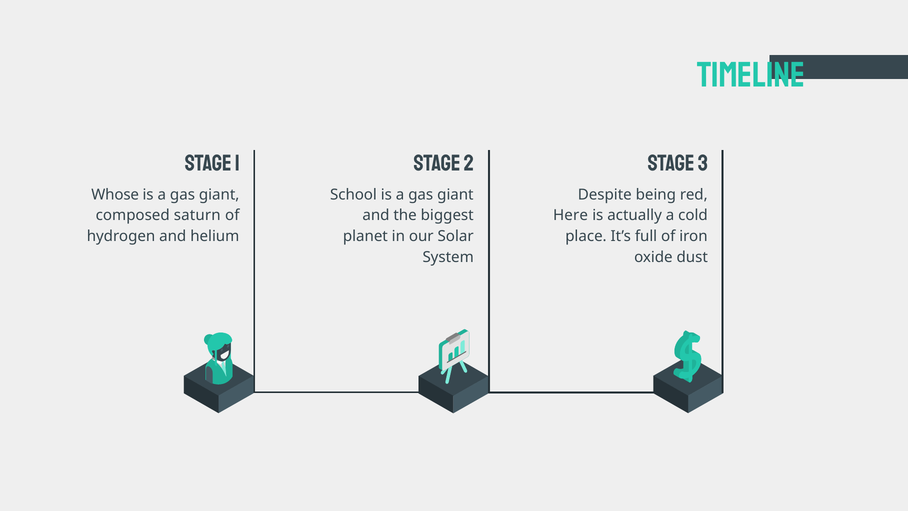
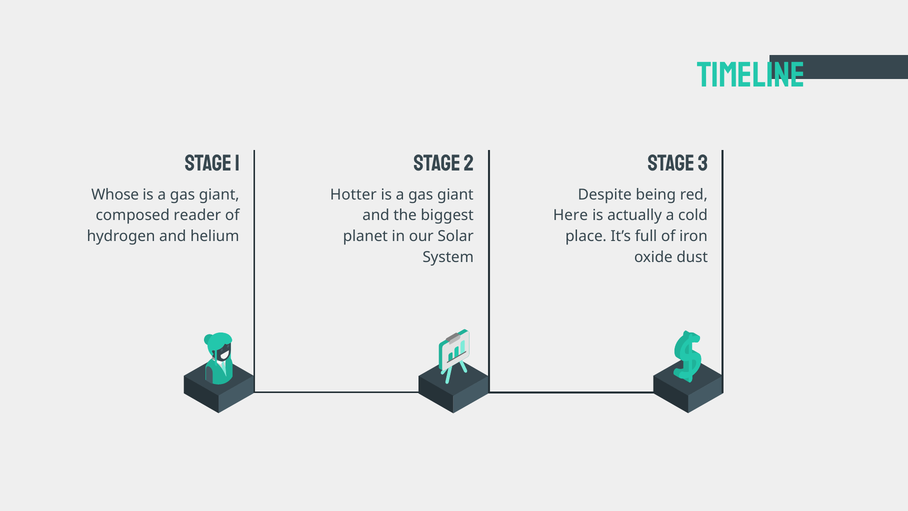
School: School -> Hotter
saturn: saturn -> reader
